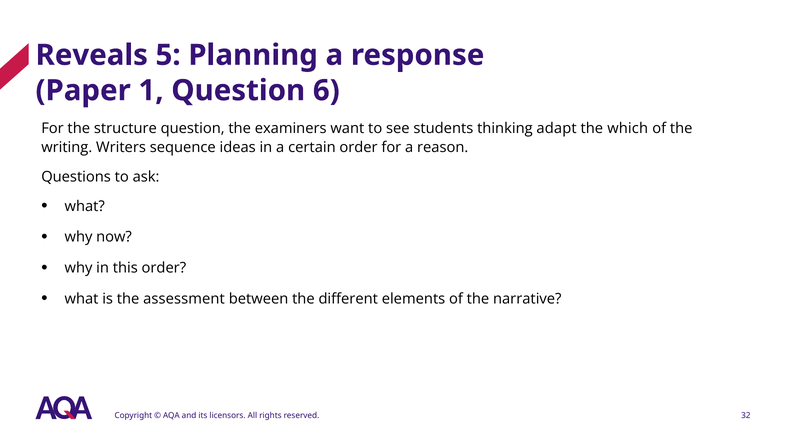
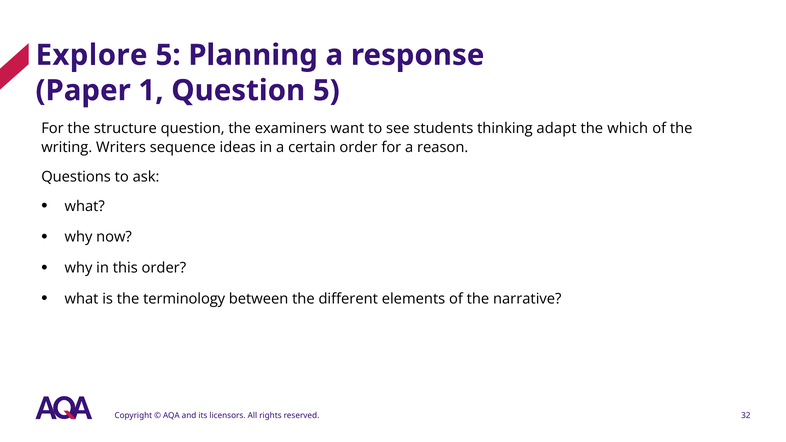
Reveals: Reveals -> Explore
Question 6: 6 -> 5
assessment: assessment -> terminology
